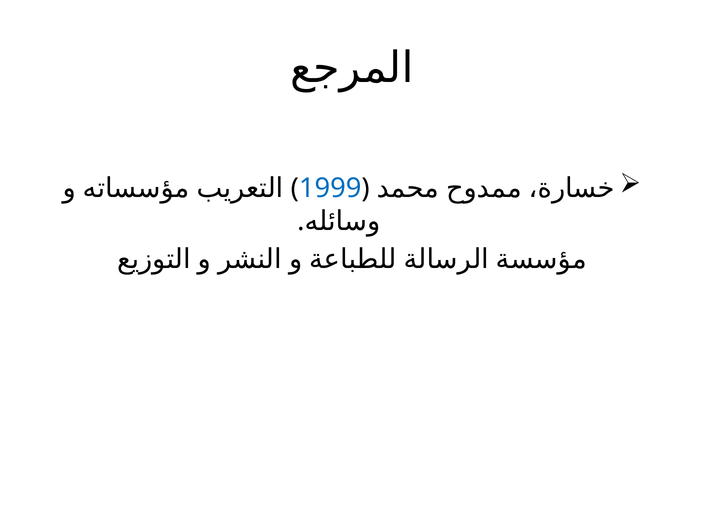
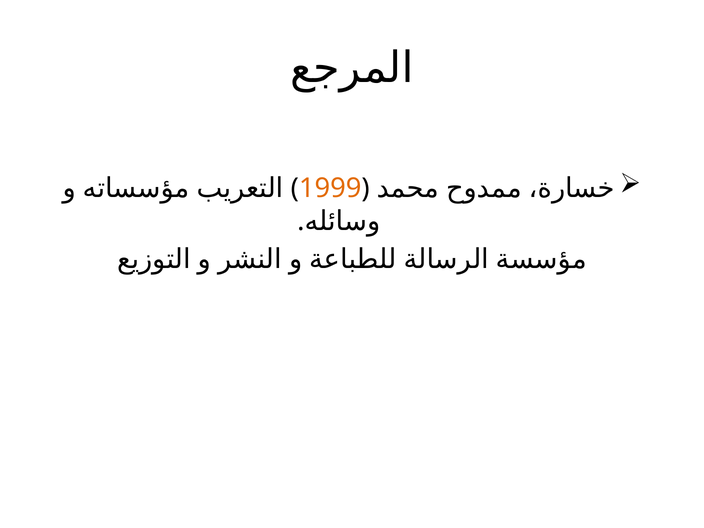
1999 colour: blue -> orange
